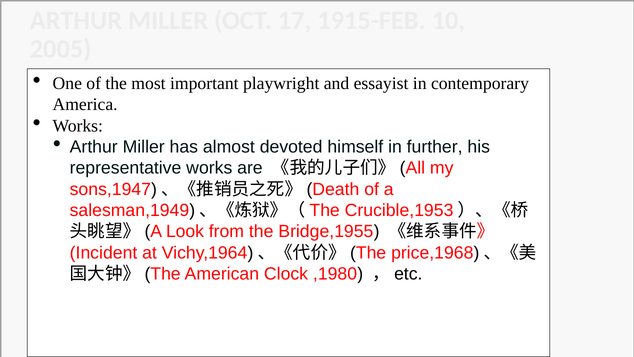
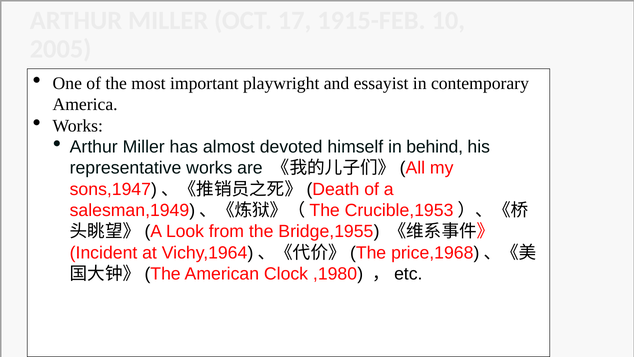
further: further -> behind
